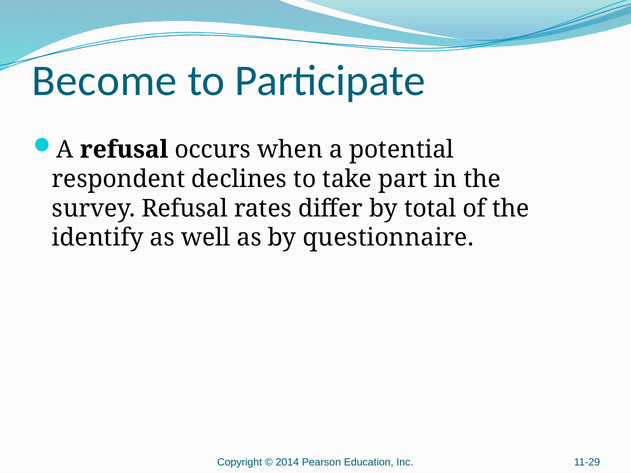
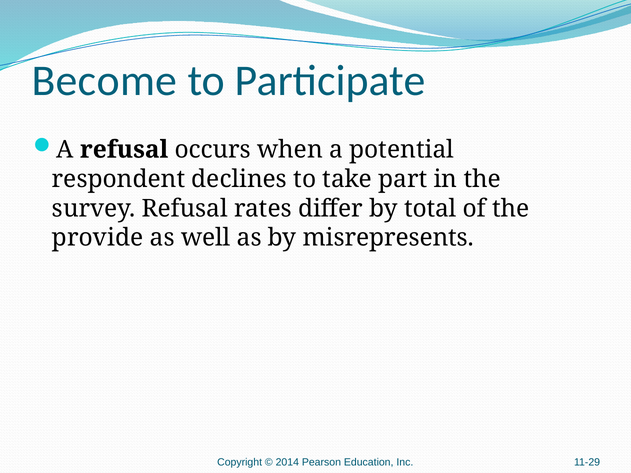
identify: identify -> provide
questionnaire: questionnaire -> misrepresents
